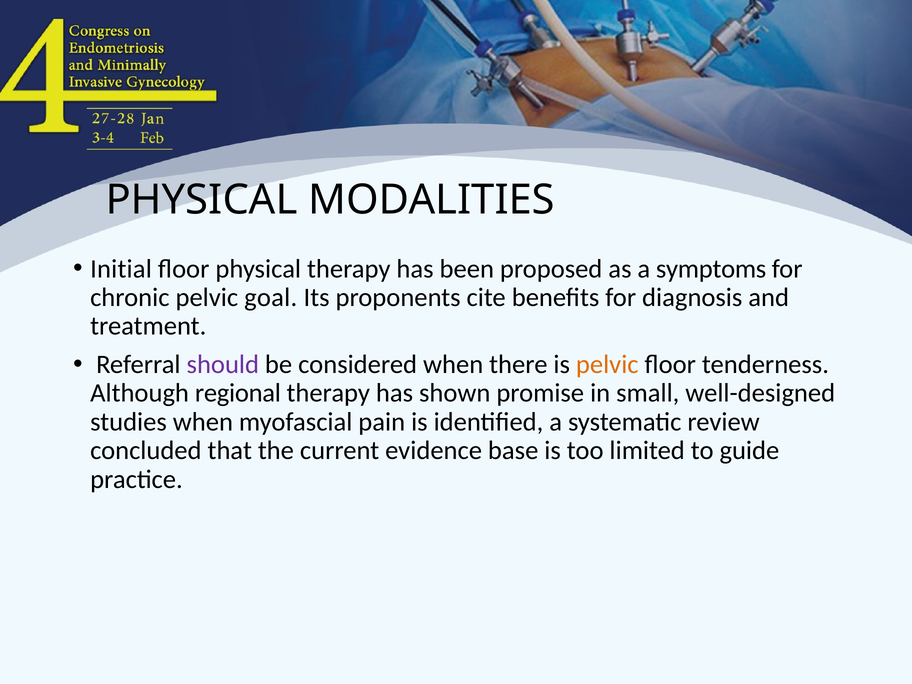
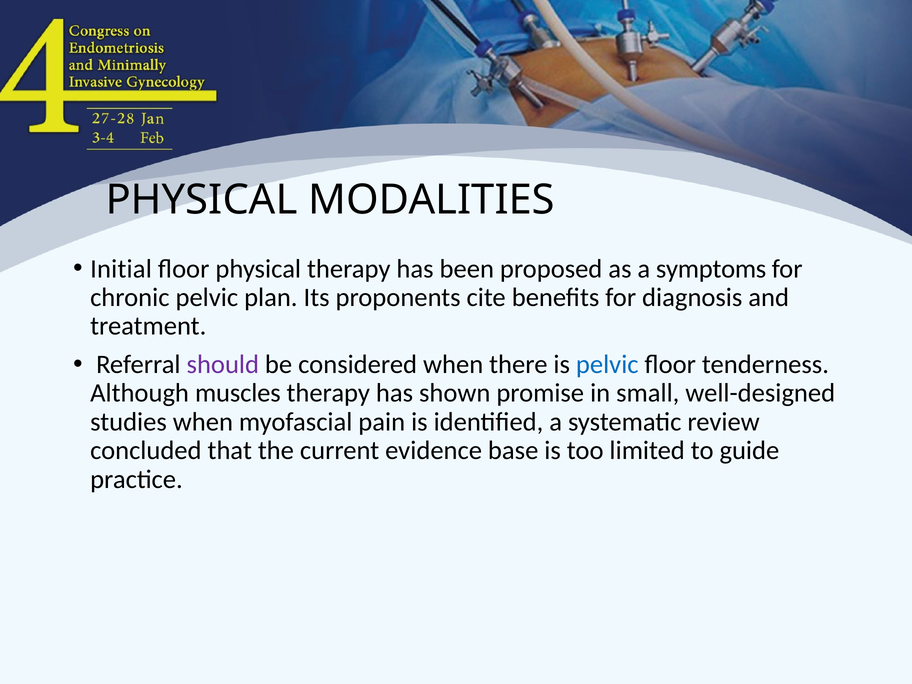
goal: goal -> plan
pelvic at (607, 364) colour: orange -> blue
regional: regional -> muscles
